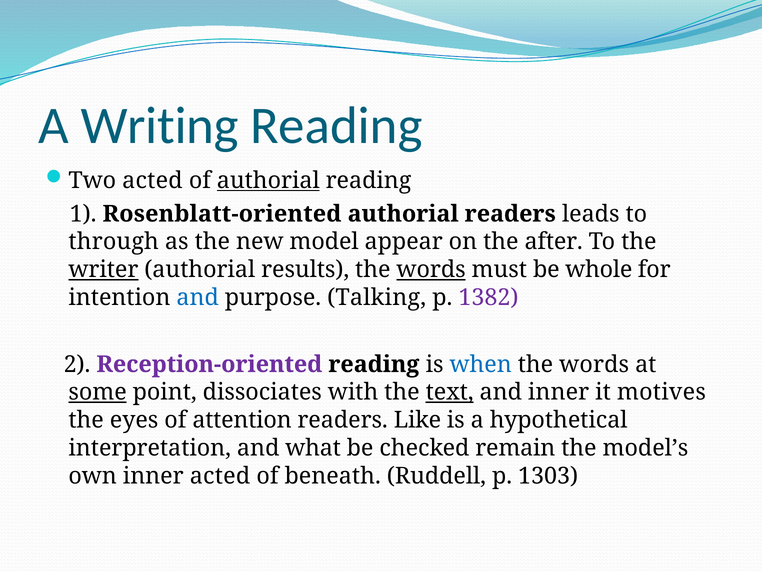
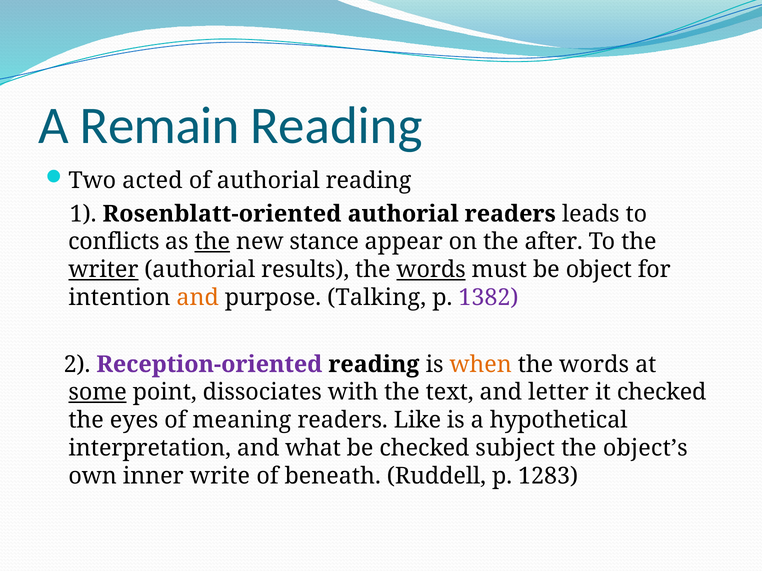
Writing: Writing -> Remain
authorial at (268, 181) underline: present -> none
through: through -> conflicts
the at (212, 242) underline: none -> present
model: model -> stance
whole: whole -> object
and at (198, 298) colour: blue -> orange
when colour: blue -> orange
text underline: present -> none
and inner: inner -> letter
it motives: motives -> checked
attention: attention -> meaning
remain: remain -> subject
model’s: model’s -> object’s
inner acted: acted -> write
1303: 1303 -> 1283
